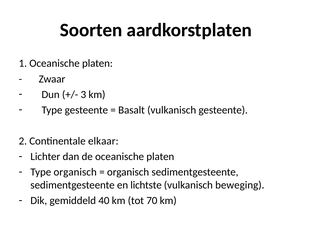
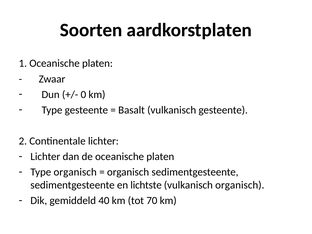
3: 3 -> 0
Continentale elkaar: elkaar -> lichter
vulkanisch beweging: beweging -> organisch
